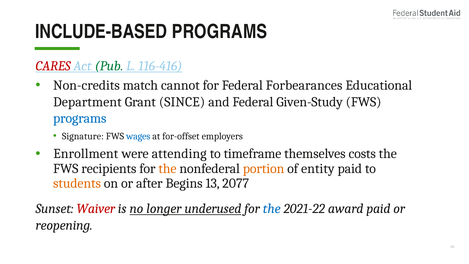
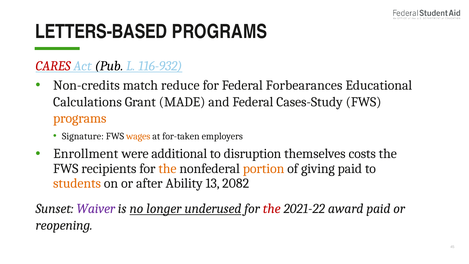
INCLUDE-BASED: INCLUDE-BASED -> LETTERS-BASED
Pub colour: green -> black
116-416: 116-416 -> 116-932
cannot: cannot -> reduce
Department: Department -> Calculations
SINCE: SINCE -> MADE
Given-Study: Given-Study -> Cases-Study
programs at (80, 118) colour: blue -> orange
wages colour: blue -> orange
for-offset: for-offset -> for-taken
attending: attending -> additional
timeframe: timeframe -> disruption
entity: entity -> giving
Begins: Begins -> Ability
2077: 2077 -> 2082
Waiver colour: red -> purple
the at (272, 209) colour: blue -> red
